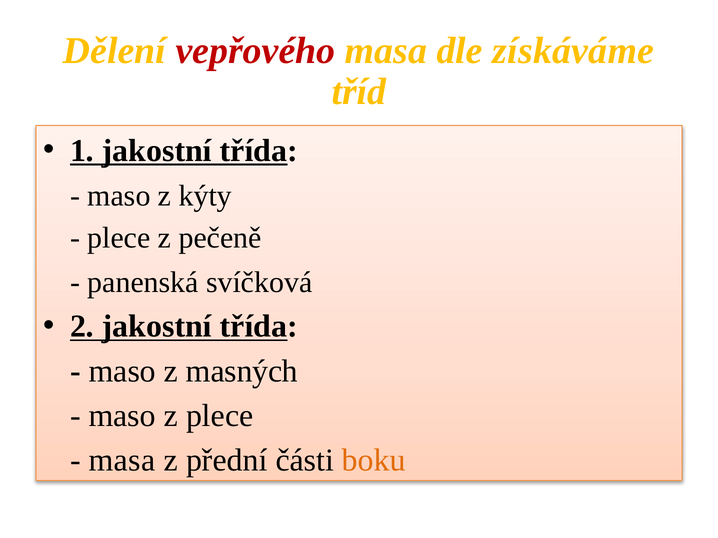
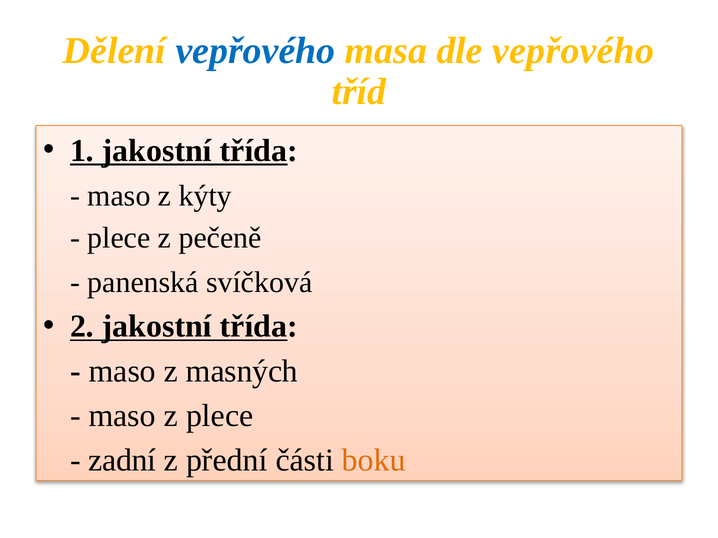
vepřového at (255, 51) colour: red -> blue
dle získáváme: získáváme -> vepřového
masa at (122, 461): masa -> zadní
